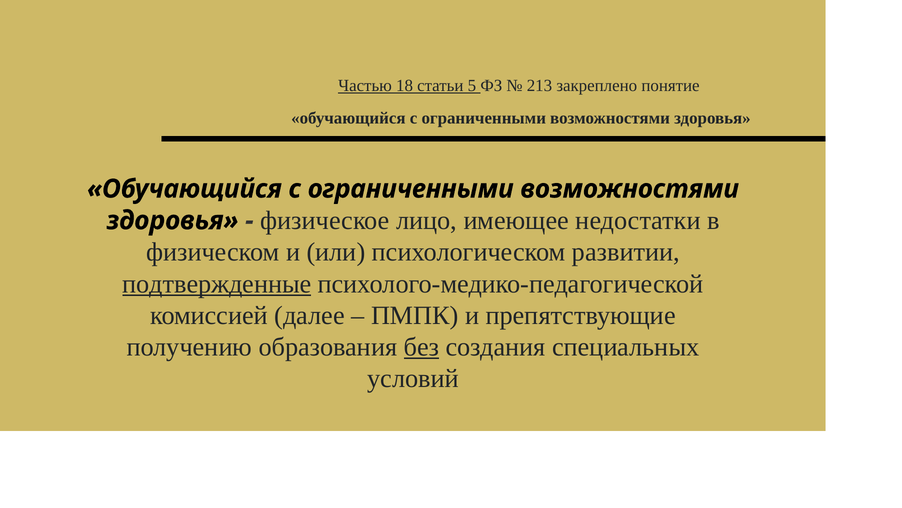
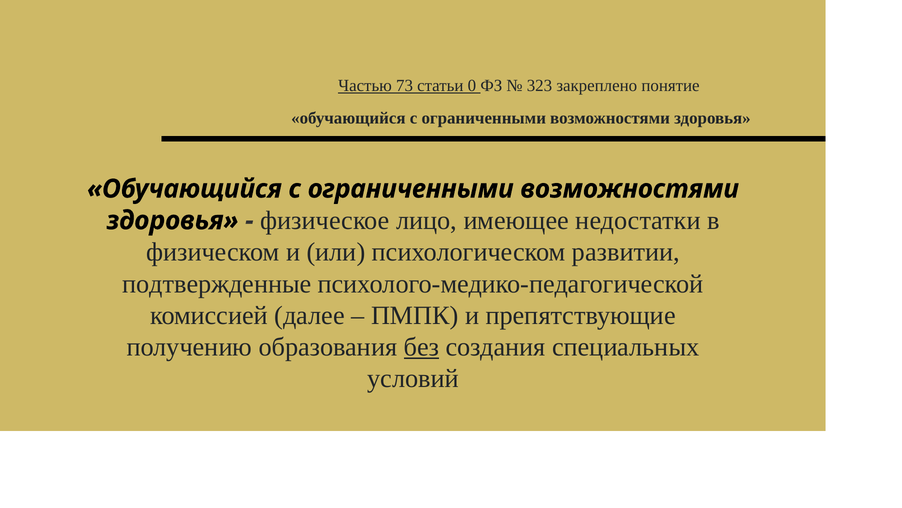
18: 18 -> 73
5: 5 -> 0
213: 213 -> 323
подтвержденные underline: present -> none
